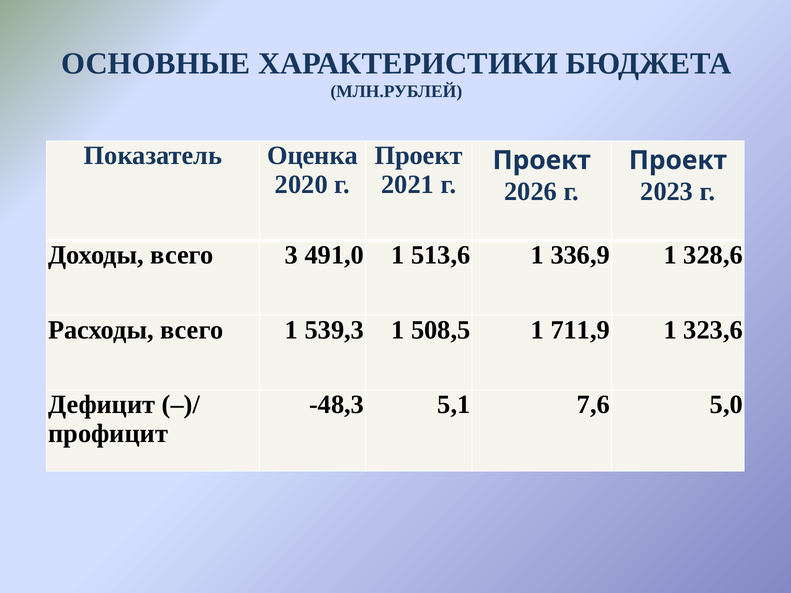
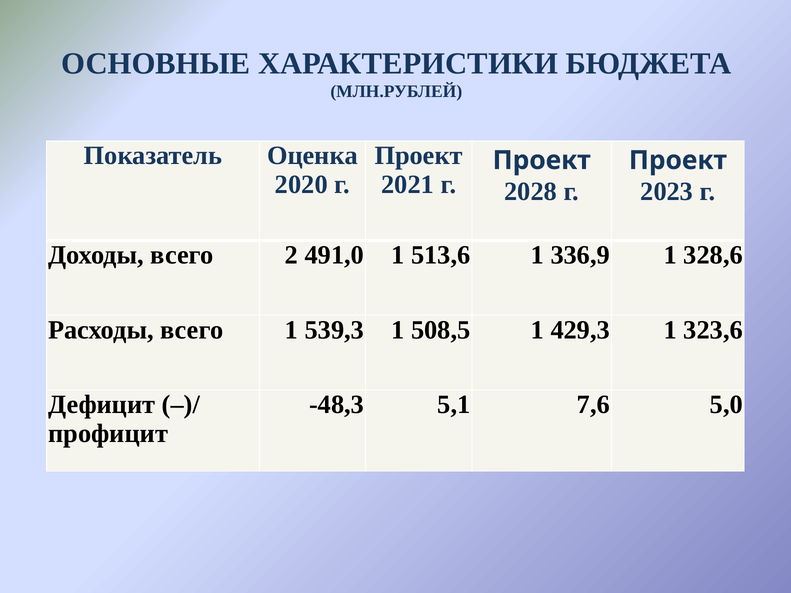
2026: 2026 -> 2028
3: 3 -> 2
711,9: 711,9 -> 429,3
